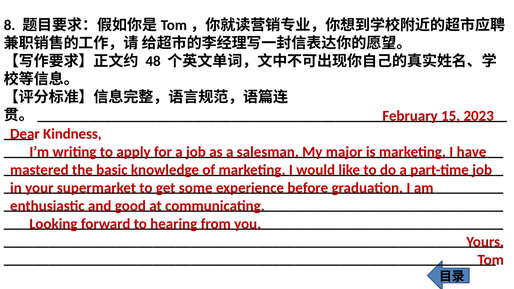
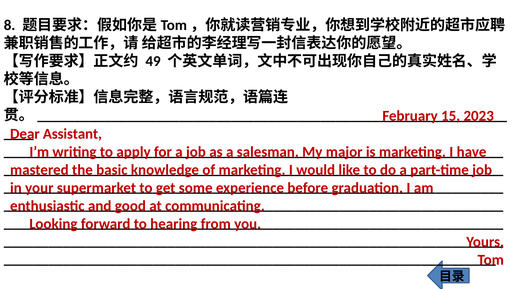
48: 48 -> 49
Kindness: Kindness -> Assistant
